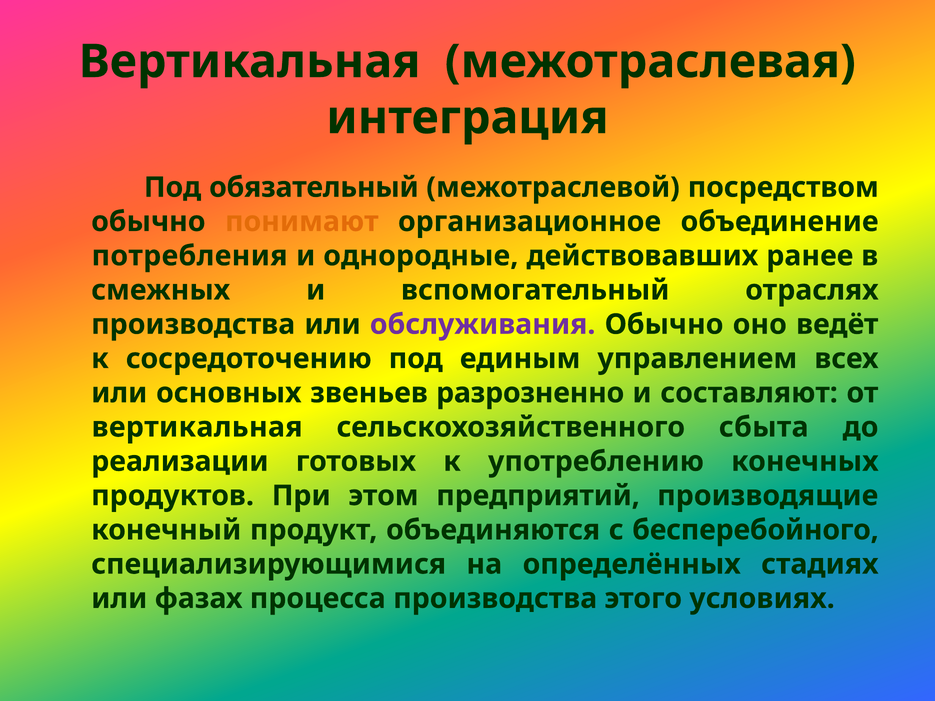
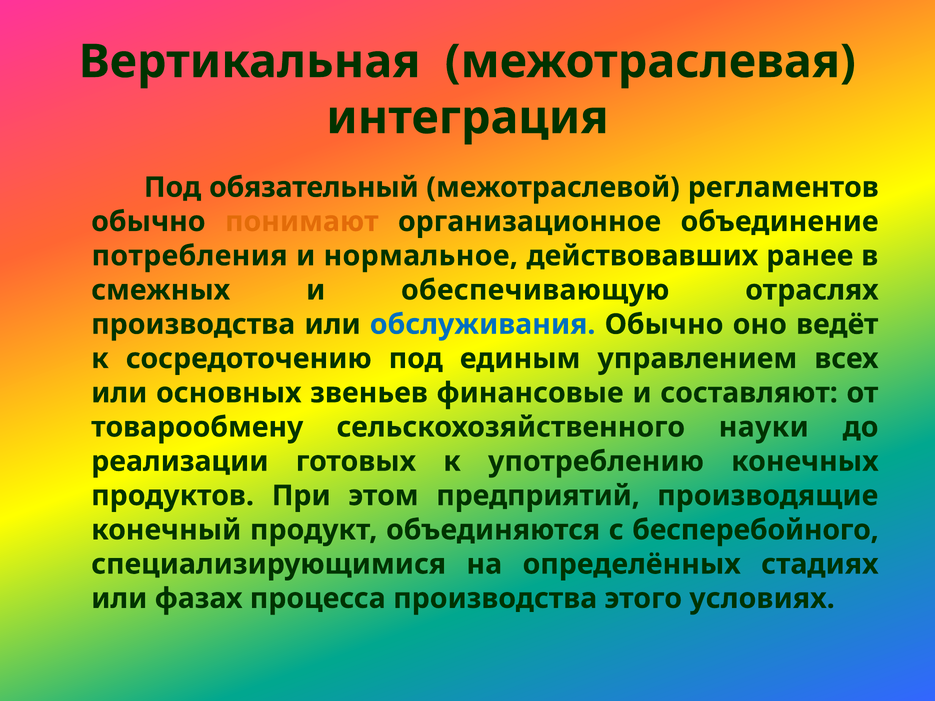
посредством: посредством -> регламентов
однородные: однородные -> нормальное
вспомогательный: вспомогательный -> обеспечивающую
обслуживания colour: purple -> blue
разрозненно: разрозненно -> финансовые
вертикальная at (197, 427): вертикальная -> товарообмену
сбыта: сбыта -> науки
